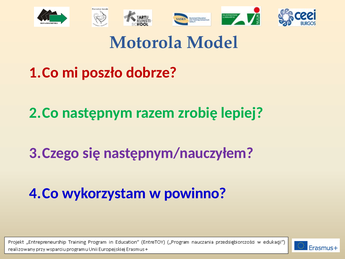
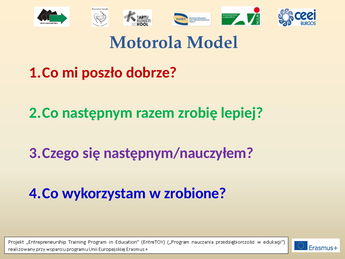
powinno: powinno -> zrobione
